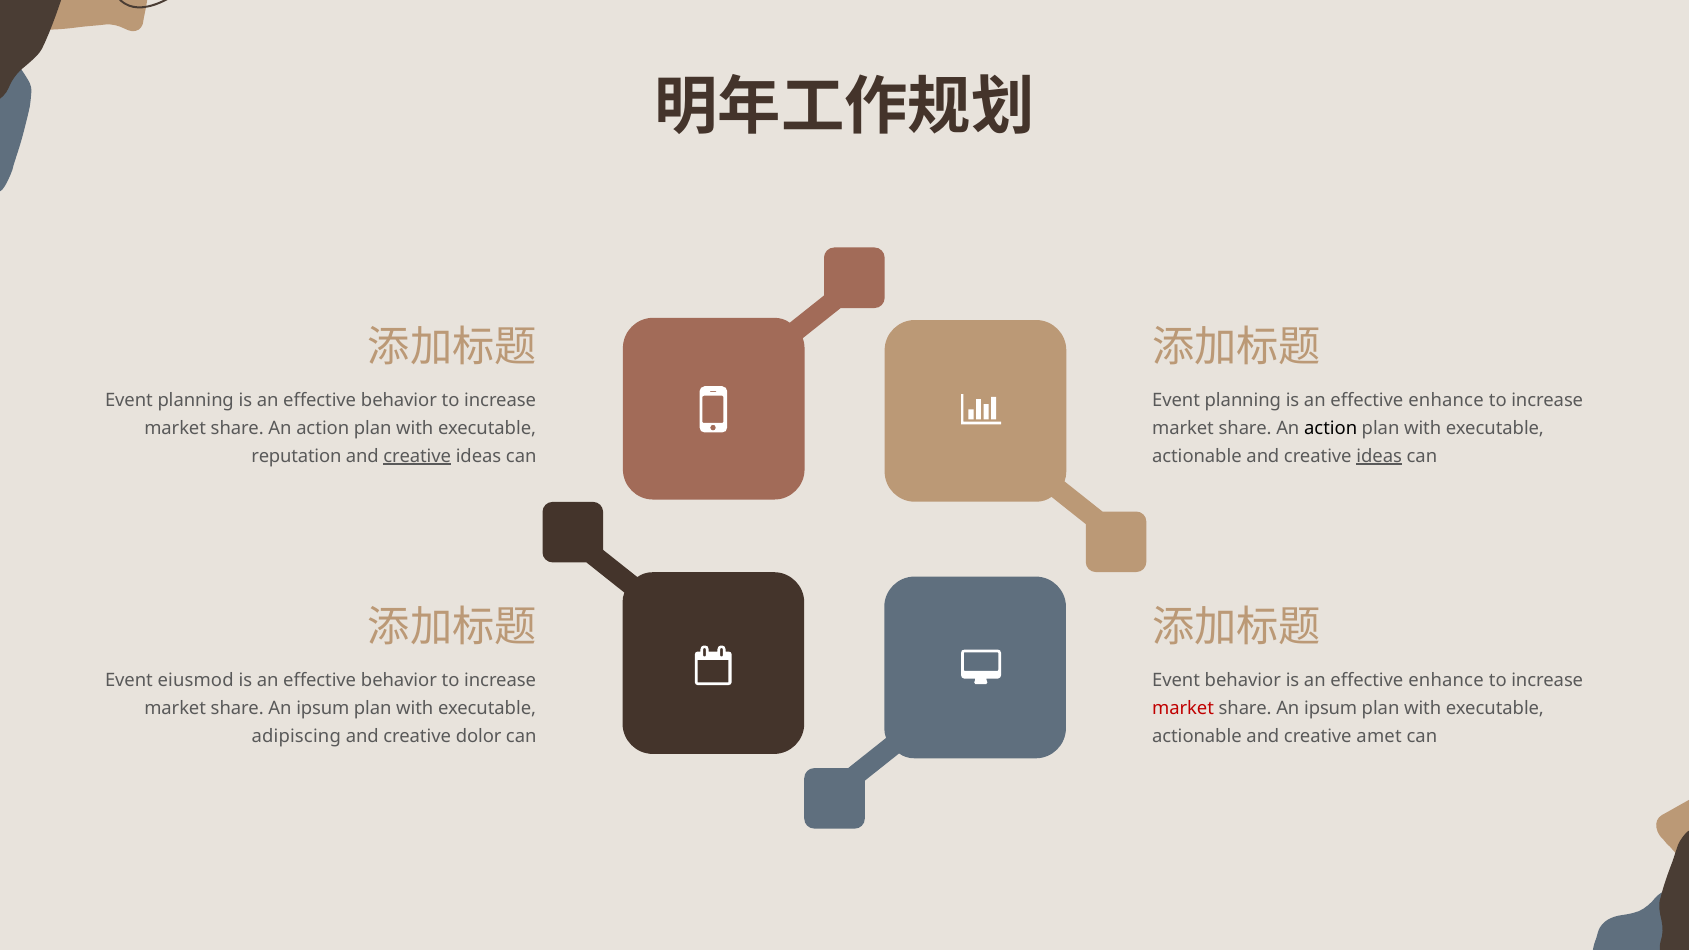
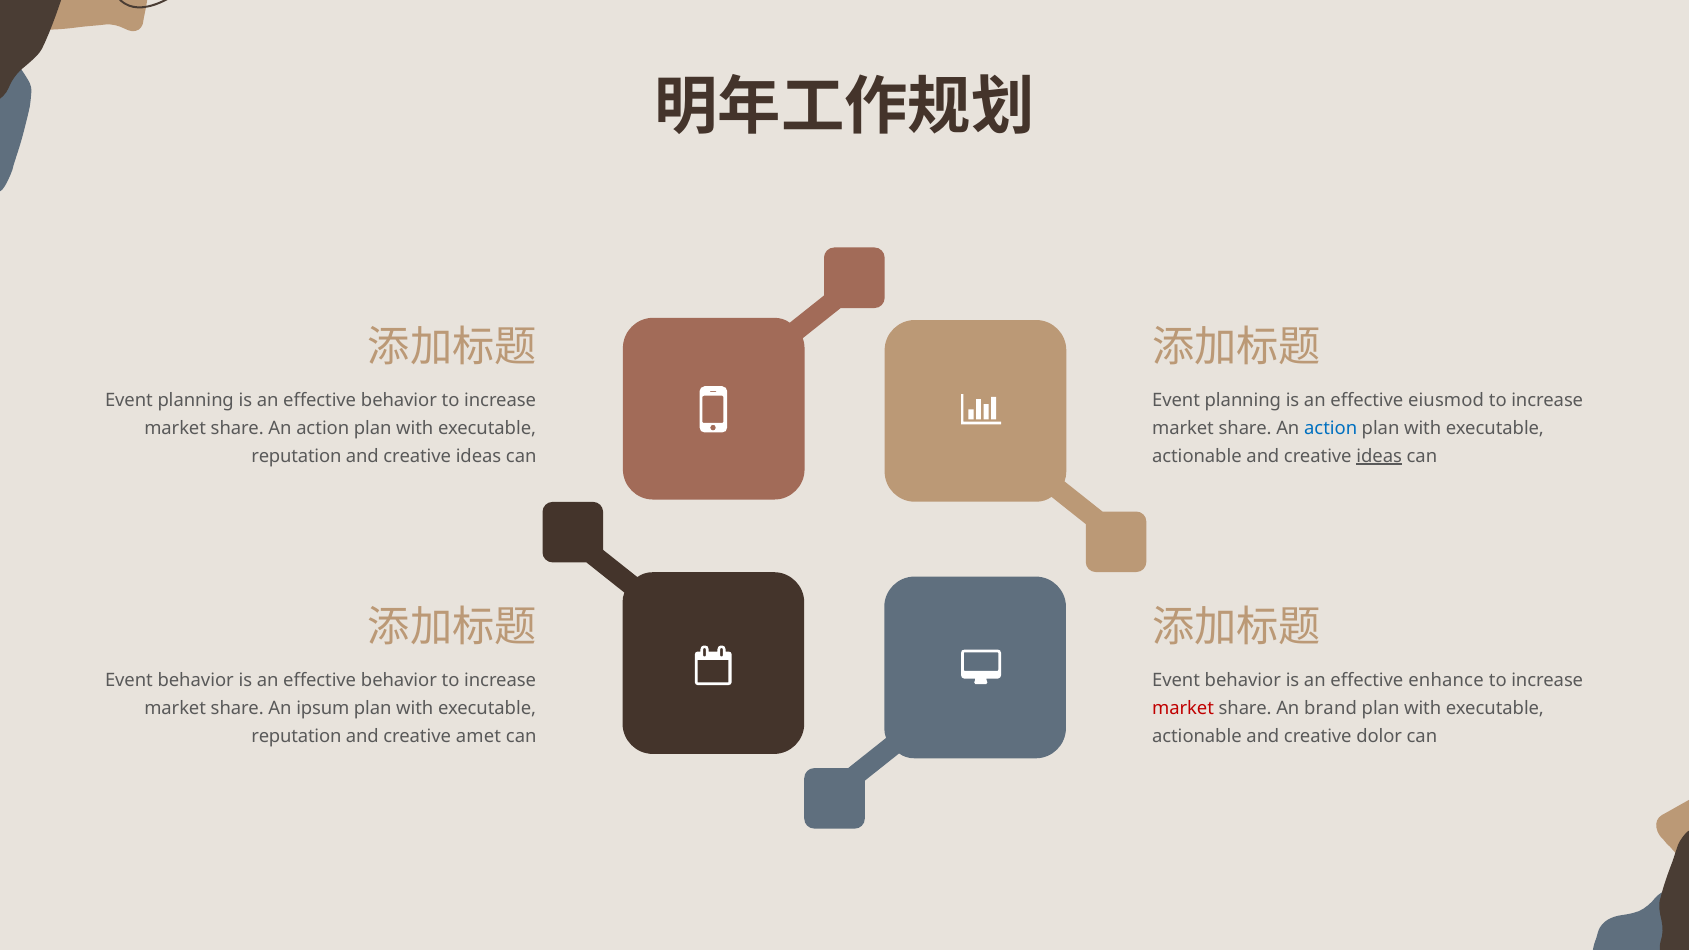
enhance at (1446, 401): enhance -> eiusmod
action at (1331, 428) colour: black -> blue
creative at (417, 456) underline: present -> none
eiusmod at (196, 681): eiusmod -> behavior
ipsum at (1331, 708): ipsum -> brand
adipiscing at (296, 736): adipiscing -> reputation
dolor: dolor -> amet
amet: amet -> dolor
